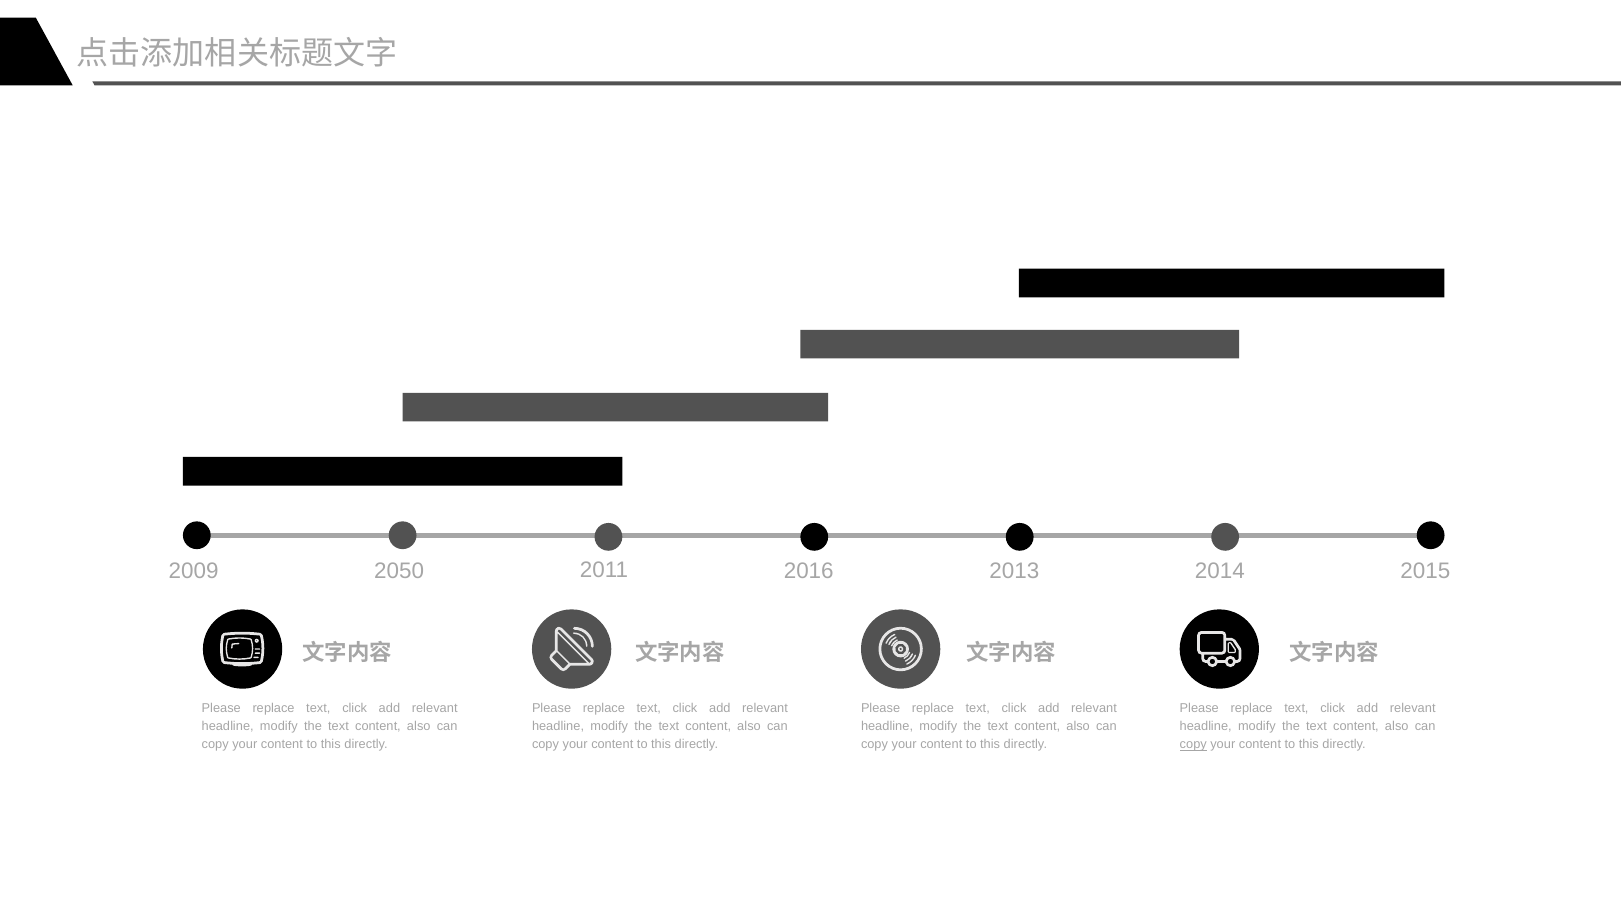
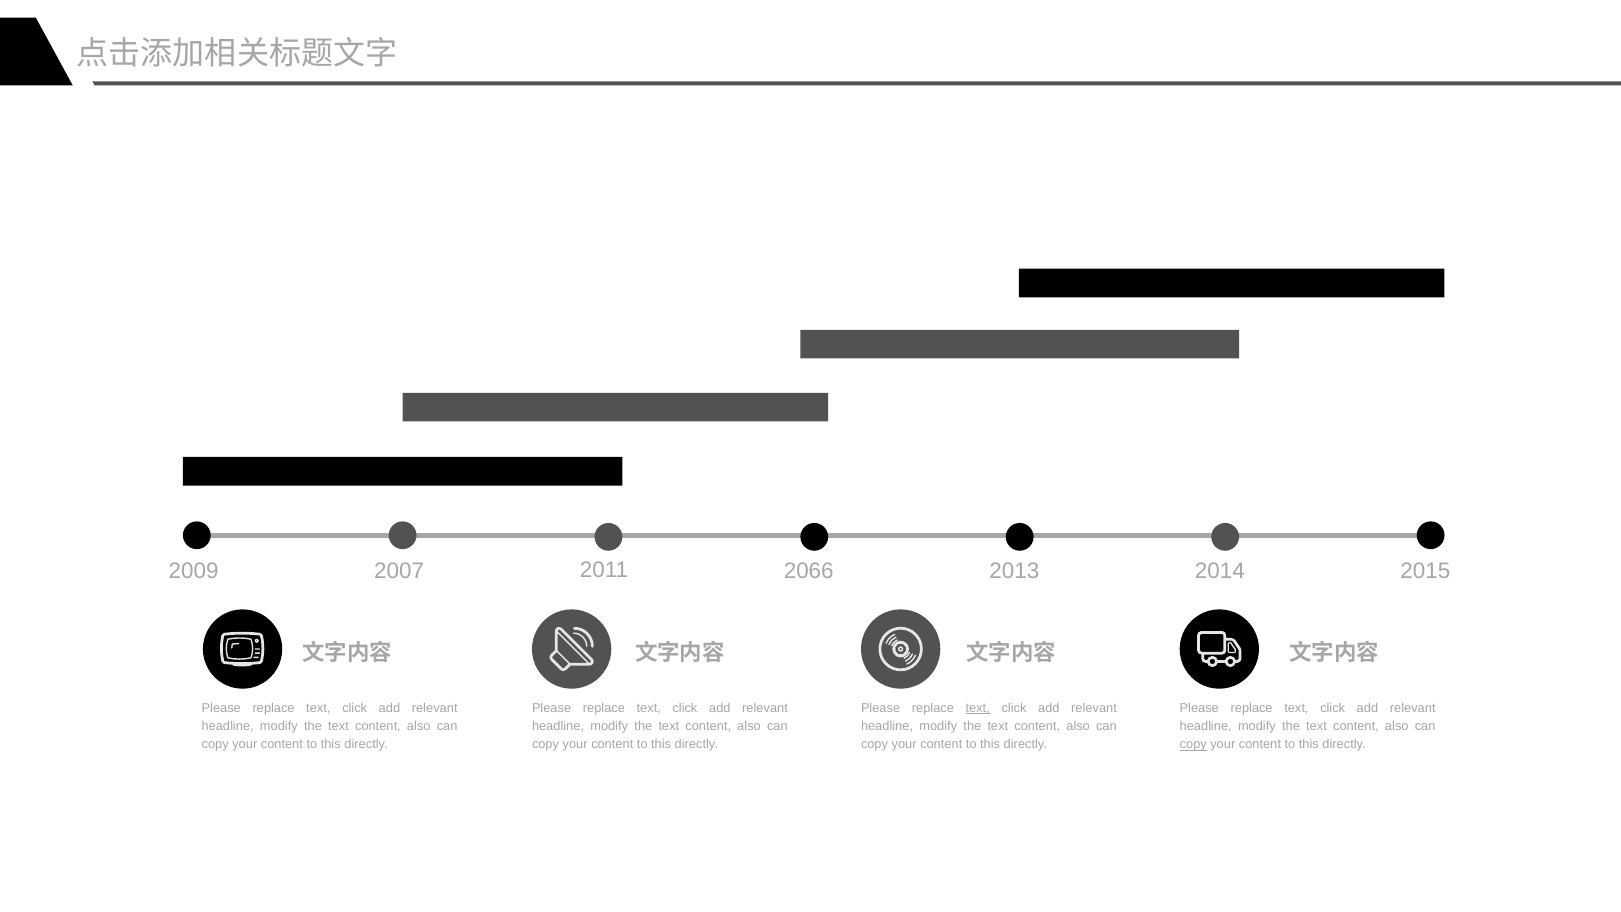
2016: 2016 -> 2066
2050: 2050 -> 2007
text at (978, 708) underline: none -> present
